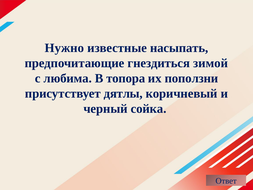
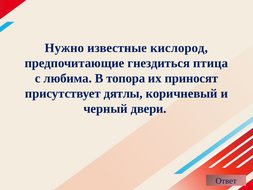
насыпать: насыпать -> кислород
зимой: зимой -> птица
поползни: поползни -> приносят
сойка: сойка -> двери
